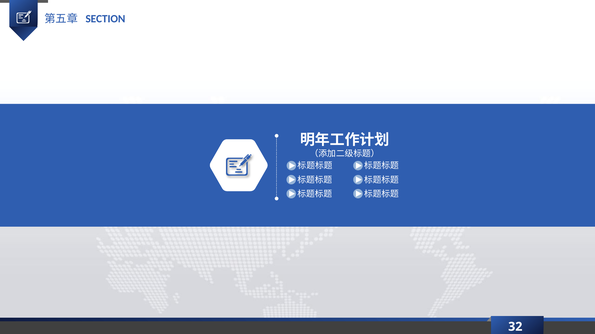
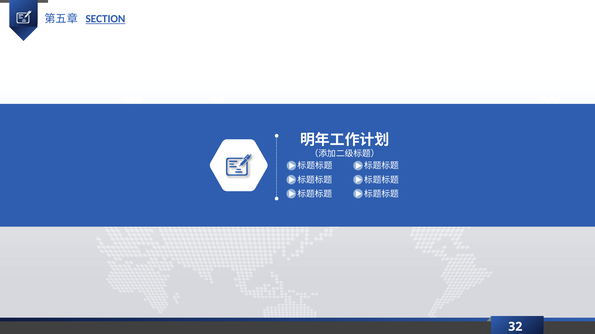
SECTION underline: none -> present
